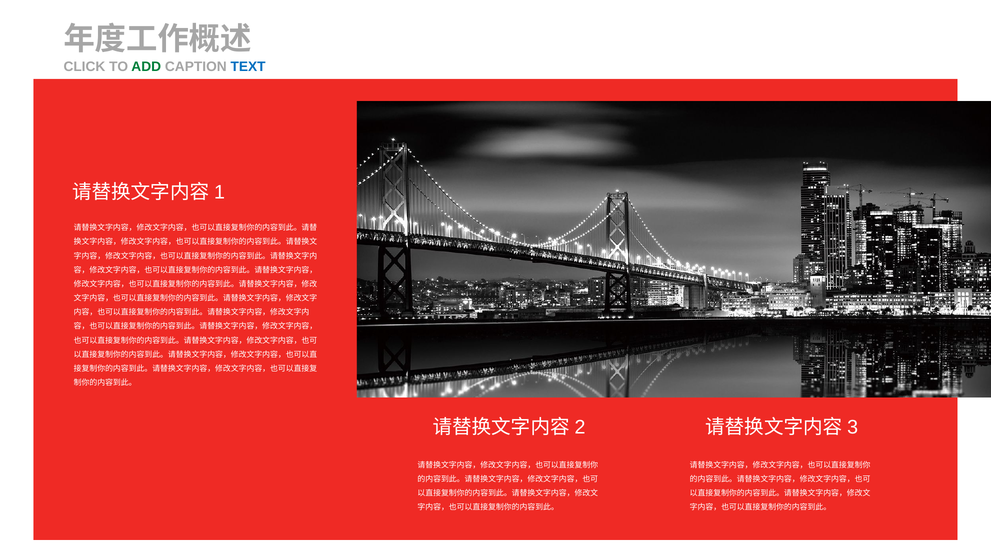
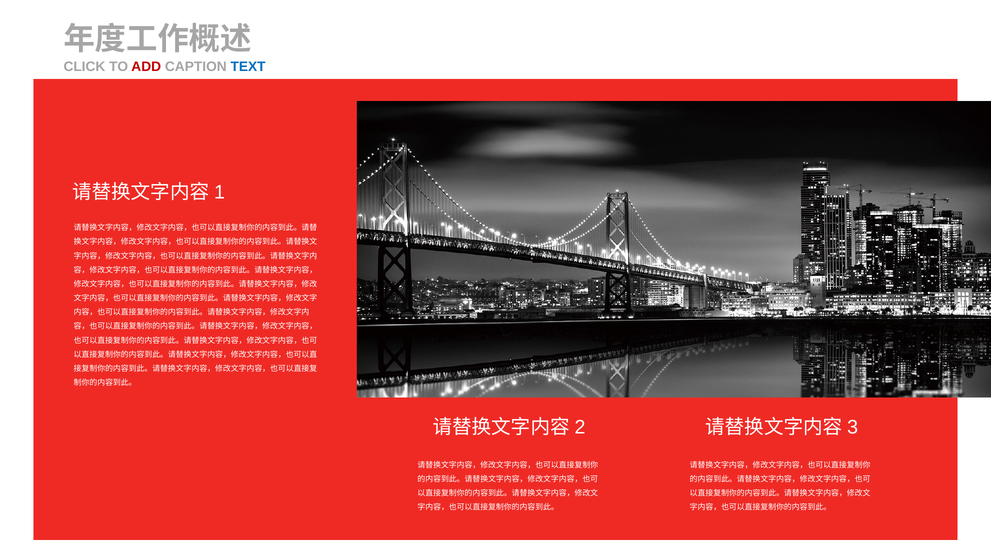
ADD colour: green -> red
